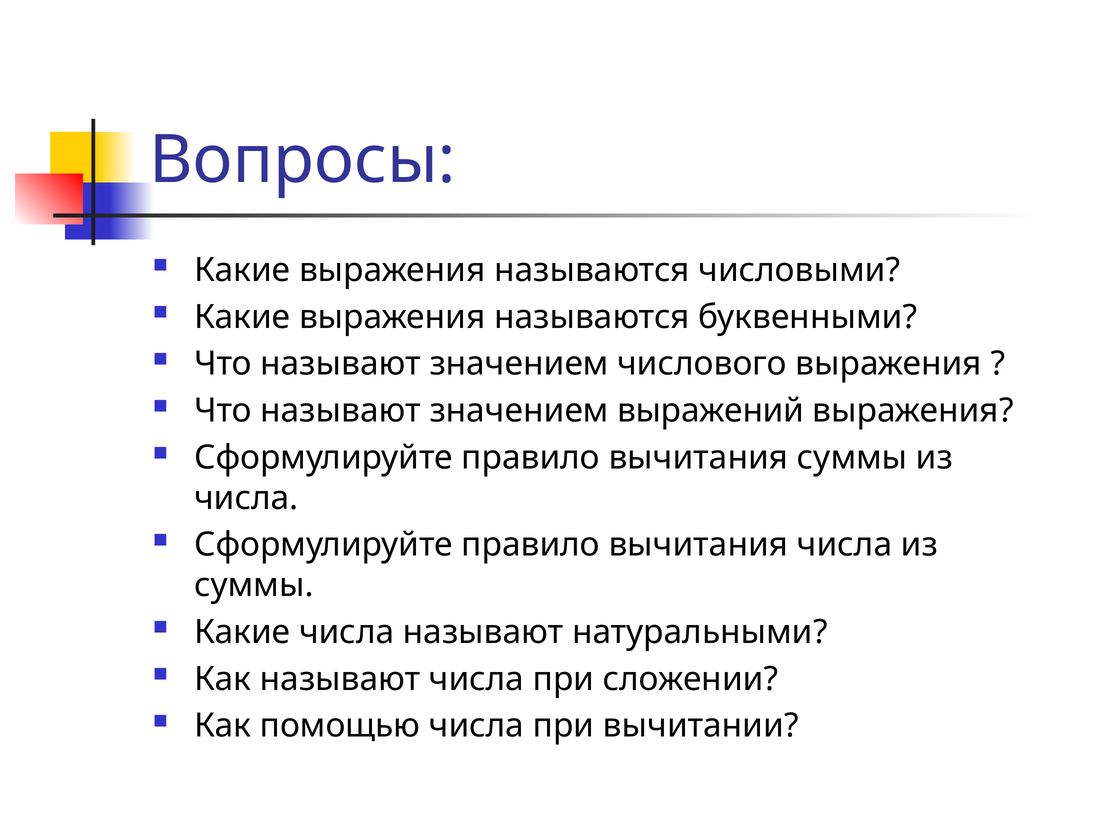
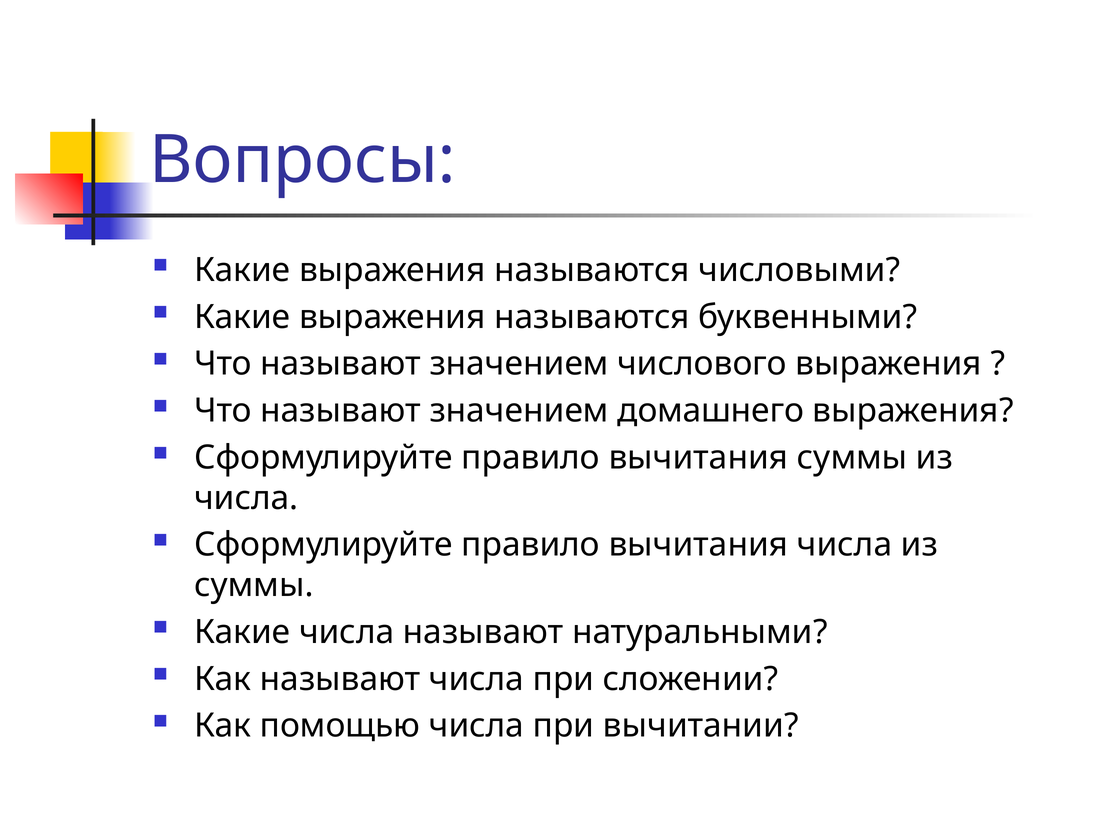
выражений: выражений -> домашнего
